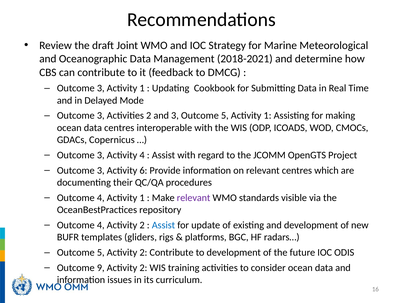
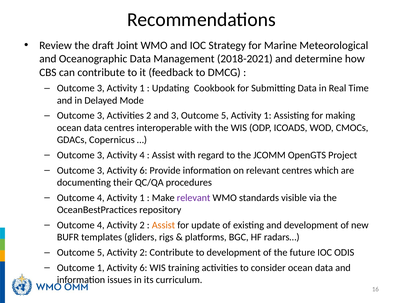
Assist at (163, 225) colour: blue -> orange
Outcome 9: 9 -> 1
2 at (143, 267): 2 -> 6
